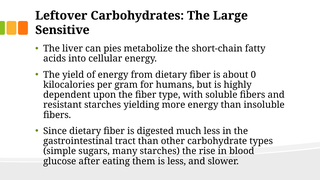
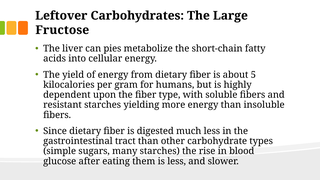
Sensitive: Sensitive -> Fructose
0: 0 -> 5
